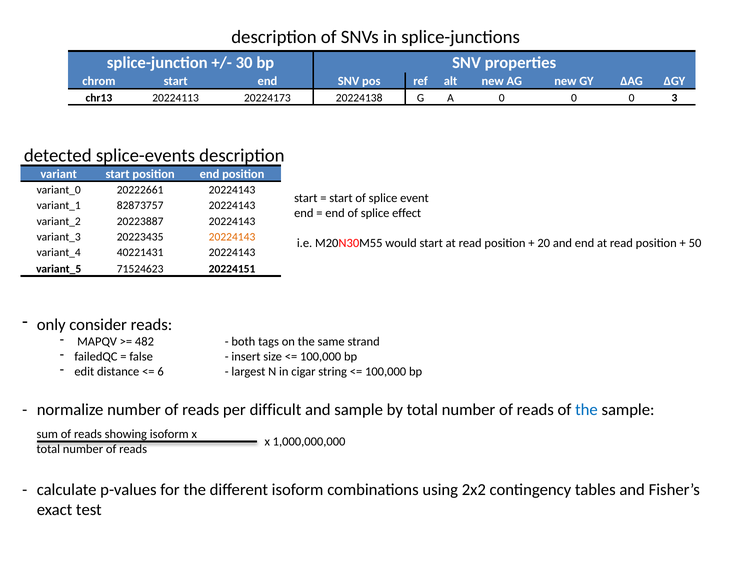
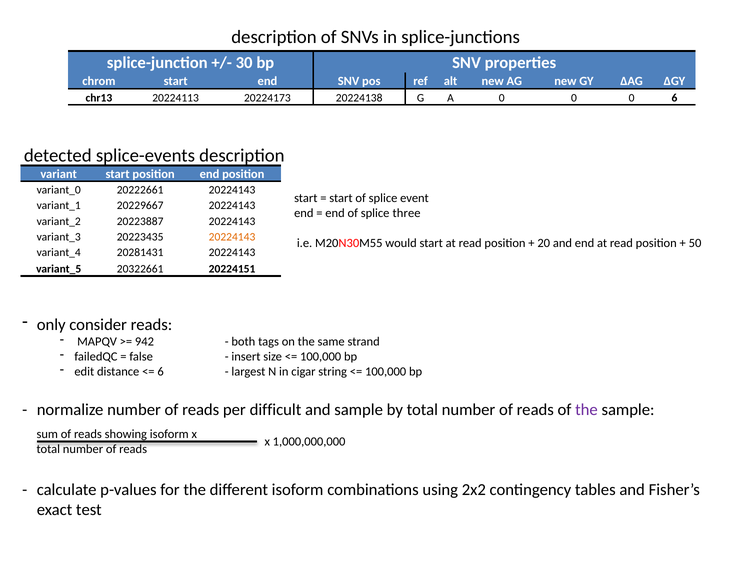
0 3: 3 -> 6
82873757: 82873757 -> 20229667
effect: effect -> three
40221431: 40221431 -> 20281431
71524623: 71524623 -> 20322661
482: 482 -> 942
the at (586, 410) colour: blue -> purple
